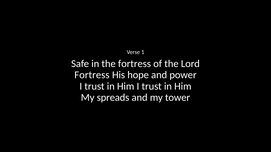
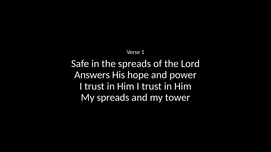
the fortress: fortress -> spreads
Fortress at (92, 75): Fortress -> Answers
